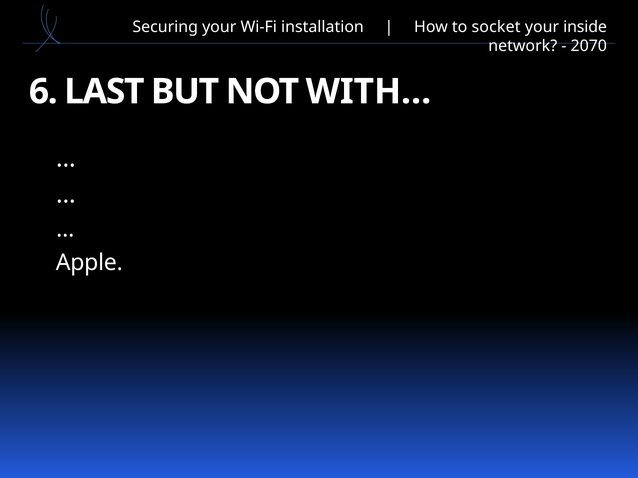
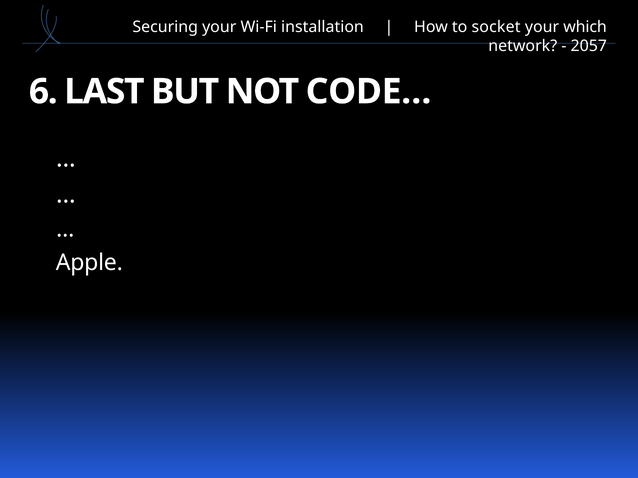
inside: inside -> which
2070: 2070 -> 2057
WITH…: WITH… -> CODE…
